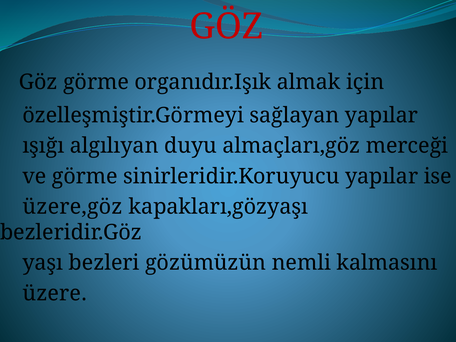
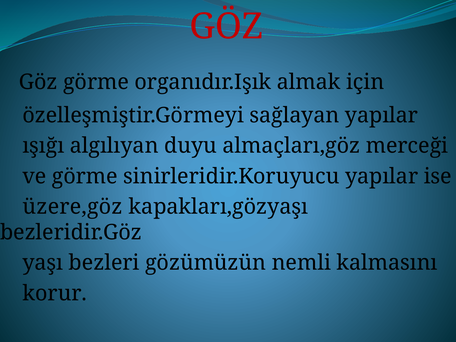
üzere: üzere -> korur
